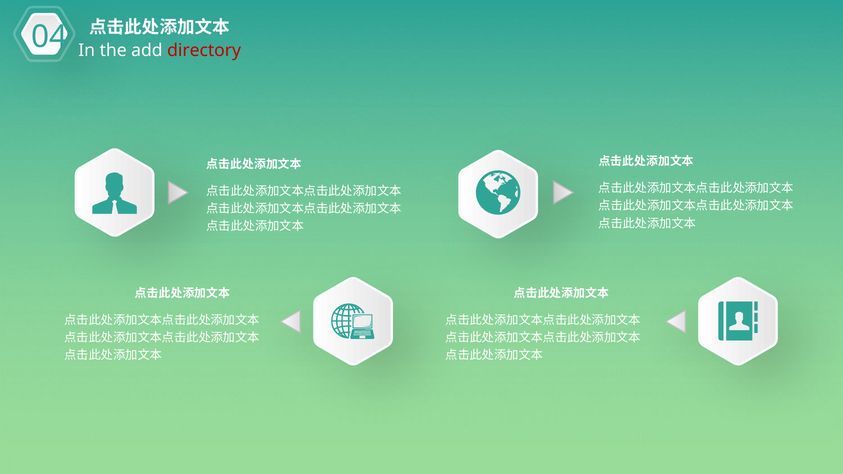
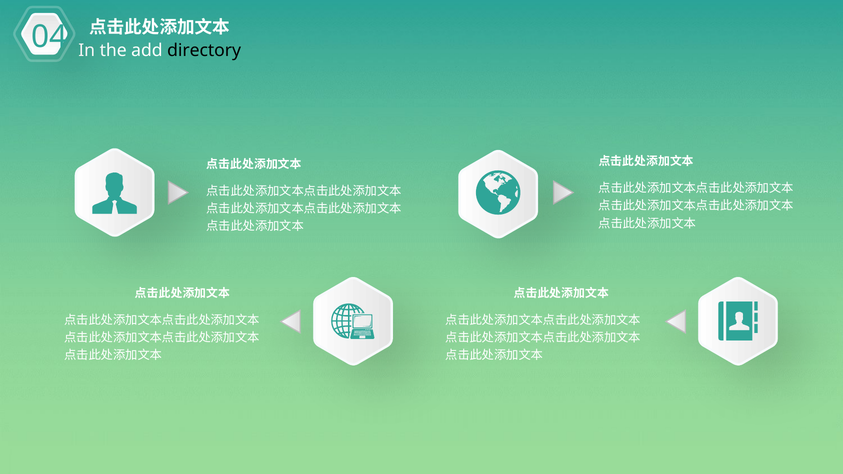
directory colour: red -> black
